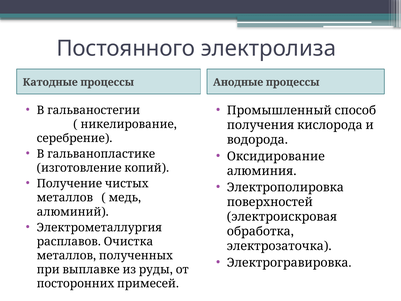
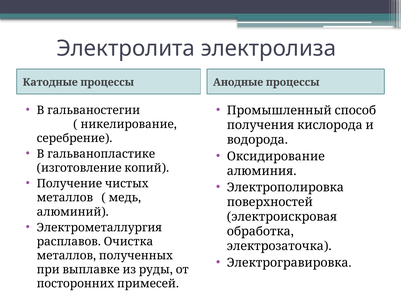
Постоянного: Постоянного -> Электролита
